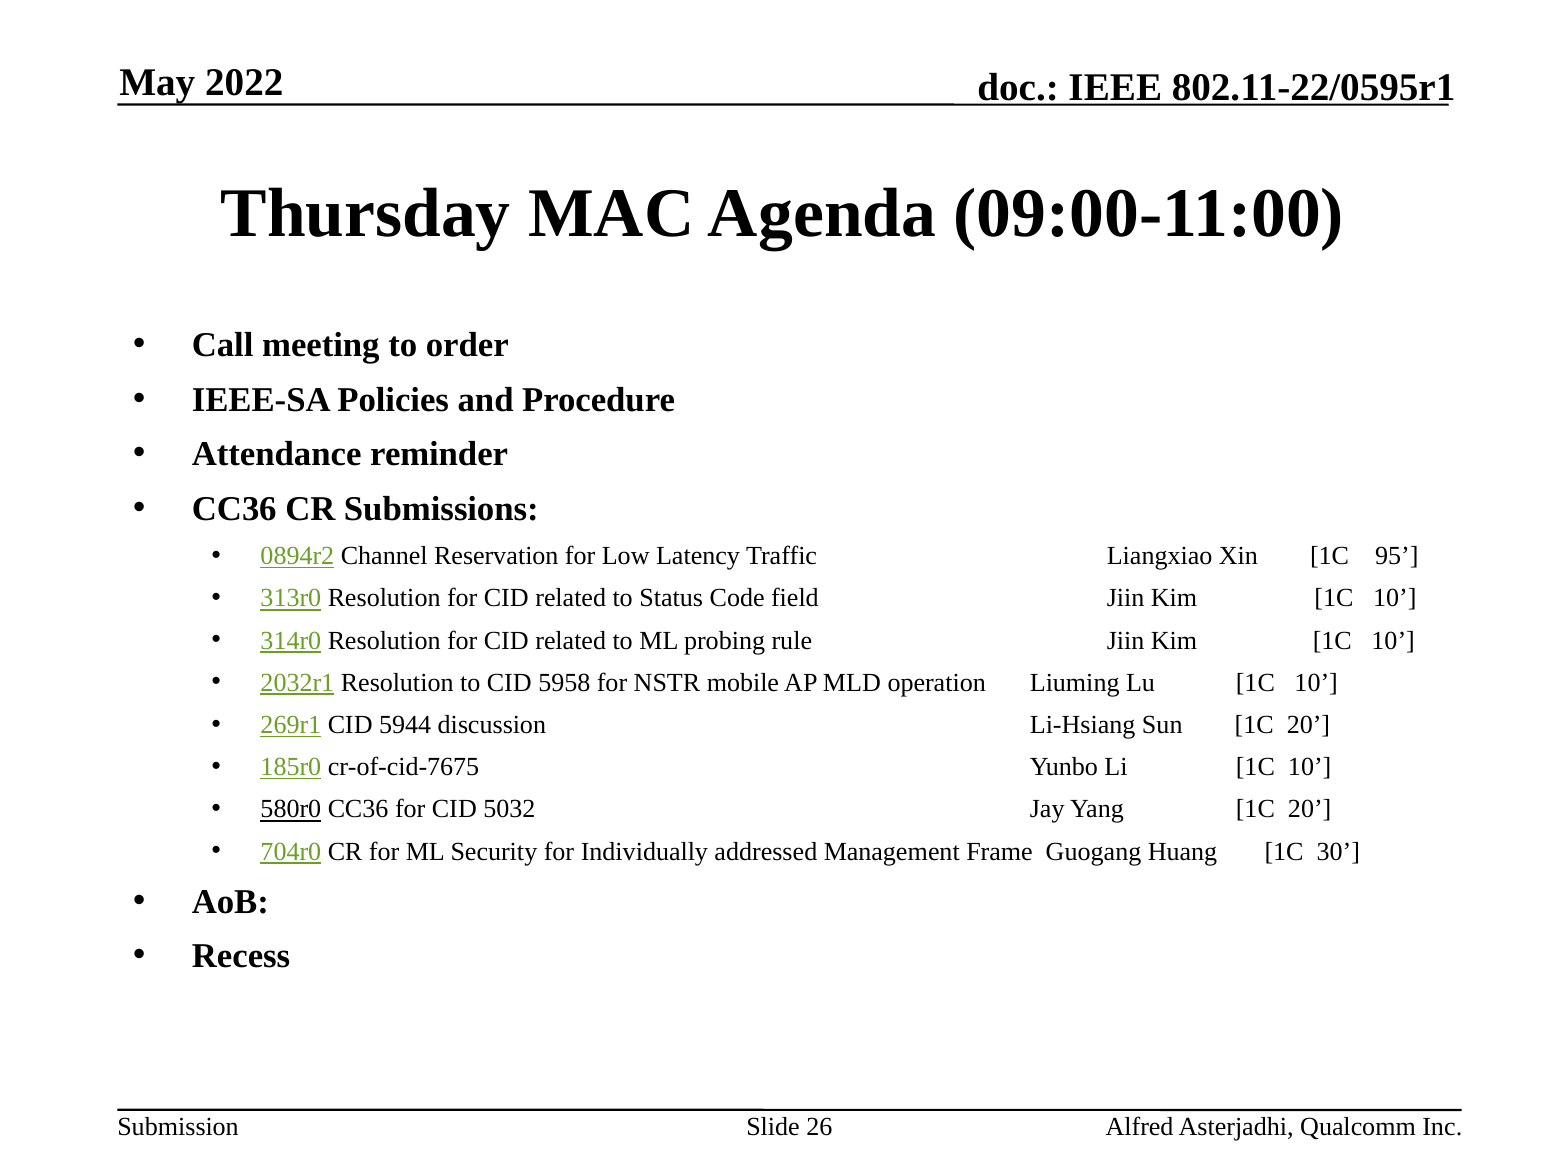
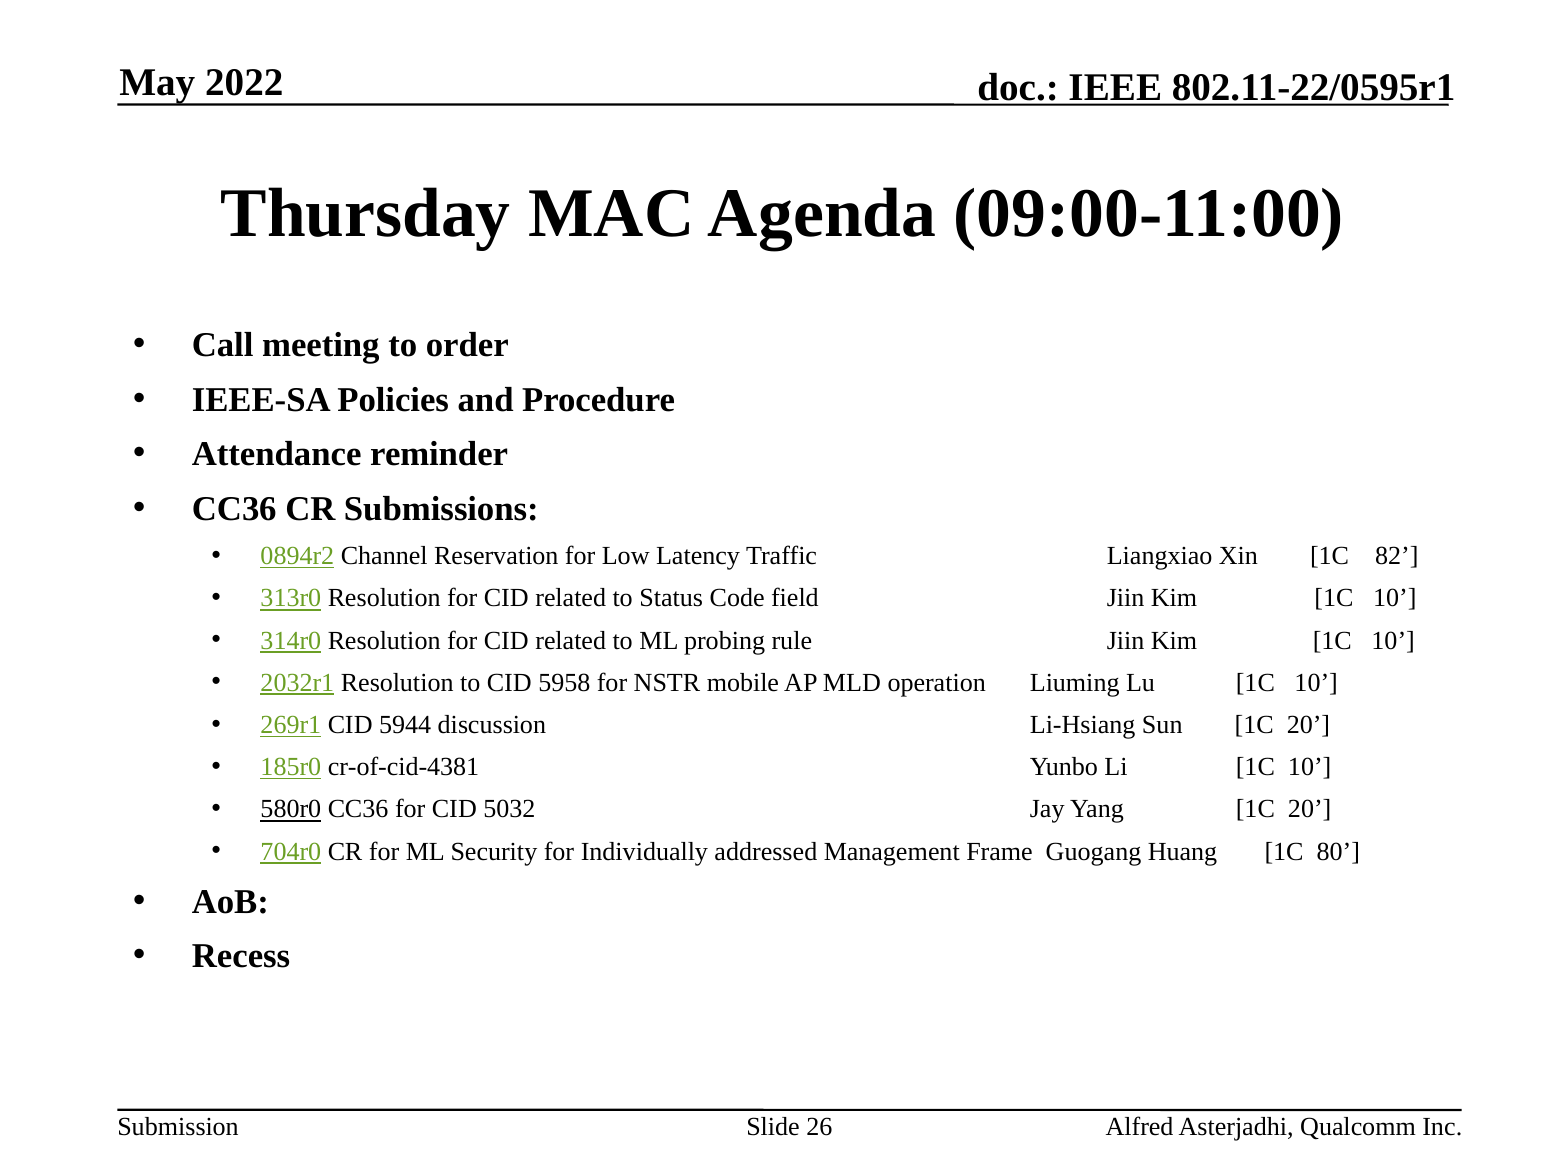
95: 95 -> 82
cr-of-cid-7675: cr-of-cid-7675 -> cr-of-cid-4381
30: 30 -> 80
